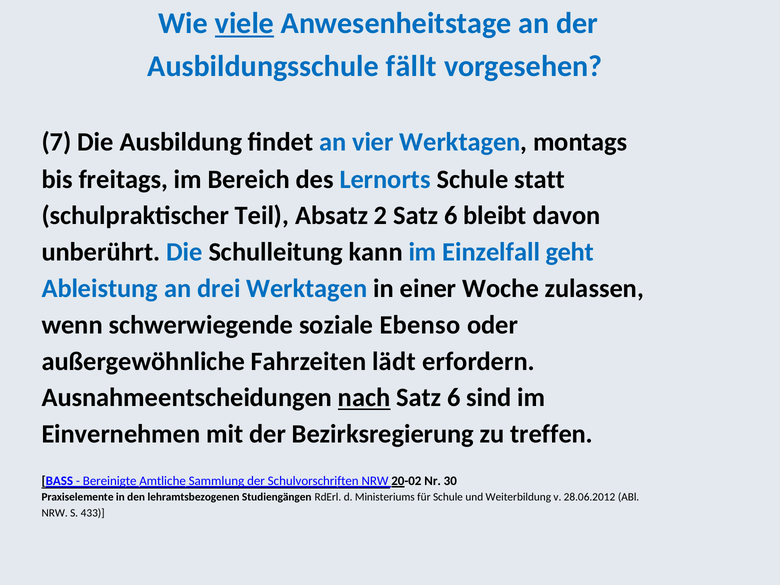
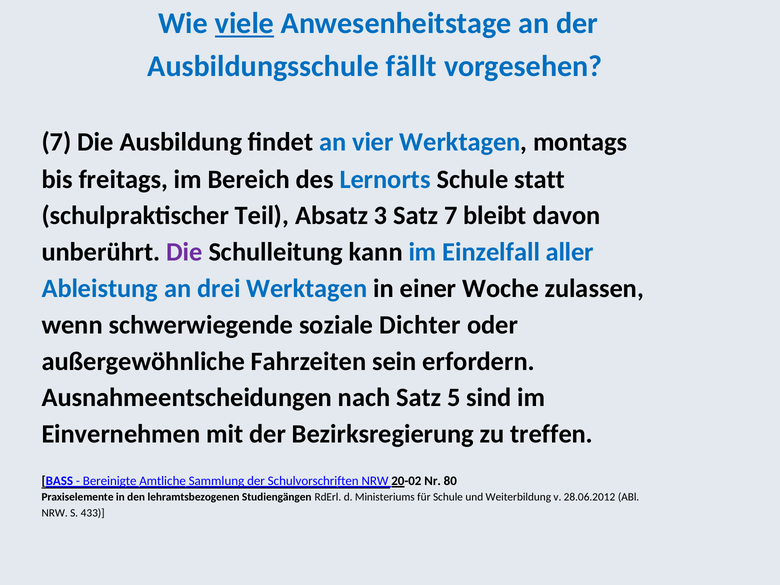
2: 2 -> 3
6 at (451, 216): 6 -> 7
Die at (185, 252) colour: blue -> purple
geht: geht -> aller
Ebenso: Ebenso -> Dichter
lädt: lädt -> sein
nach underline: present -> none
6 at (454, 398): 6 -> 5
30: 30 -> 80
